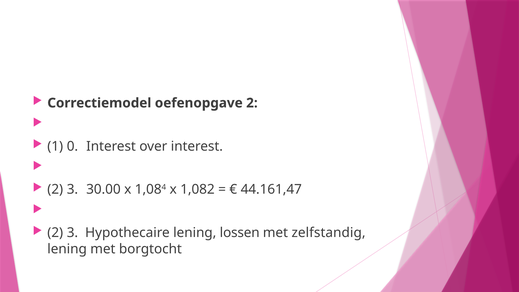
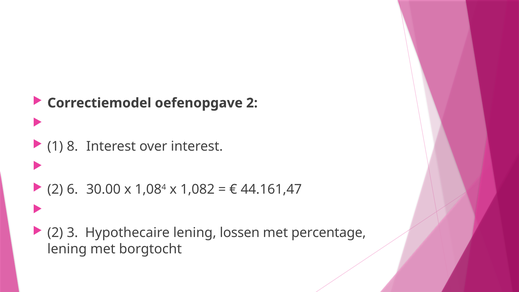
0: 0 -> 8
3 at (72, 189): 3 -> 6
zelfstandig: zelfstandig -> percentage
